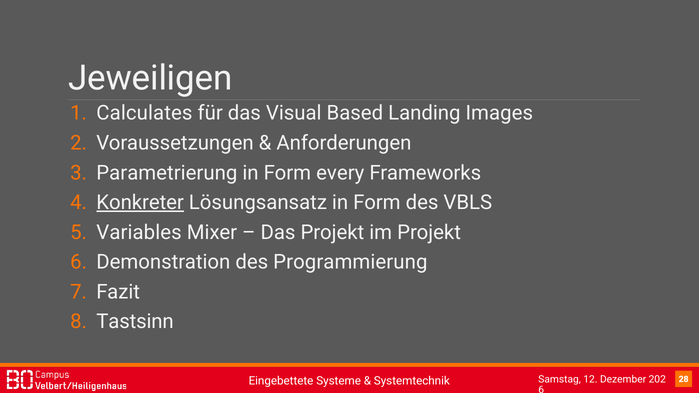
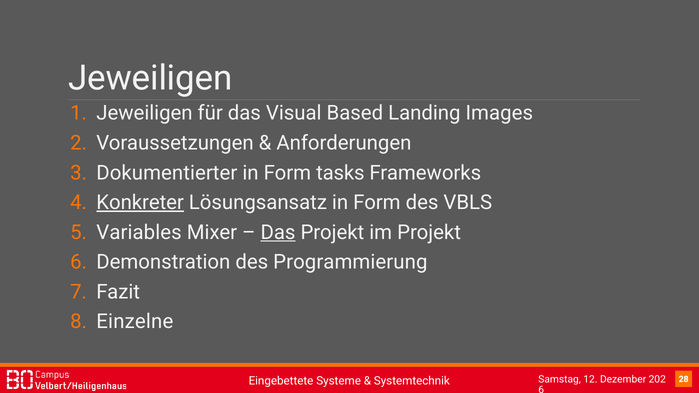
Calculates at (144, 113): Calculates -> Jeweiligen
Parametrierung: Parametrierung -> Dokumentierter
every: every -> tasks
Das at (278, 232) underline: none -> present
Tastsinn: Tastsinn -> Einzelne
